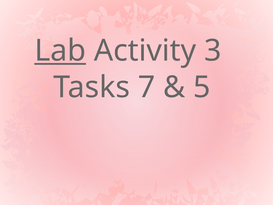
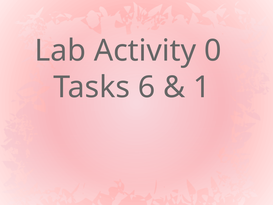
Lab underline: present -> none
3: 3 -> 0
7: 7 -> 6
5: 5 -> 1
